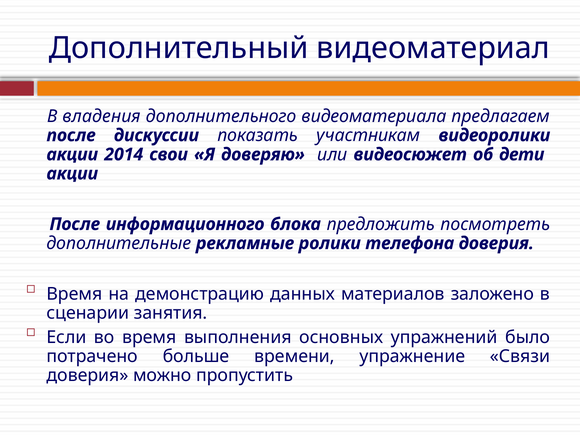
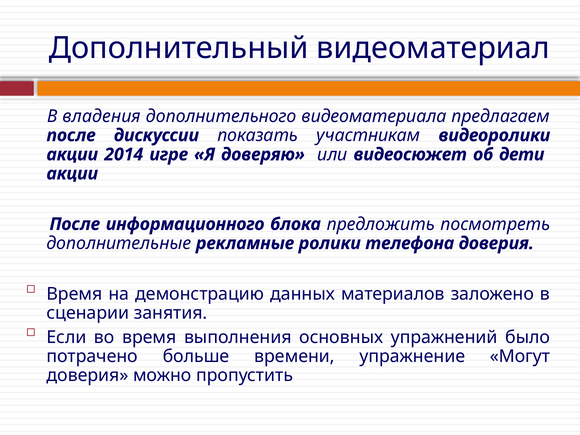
свои: свои -> игре
Связи: Связи -> Могут
